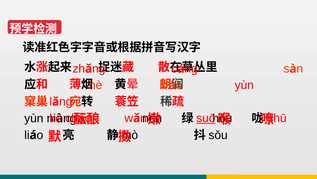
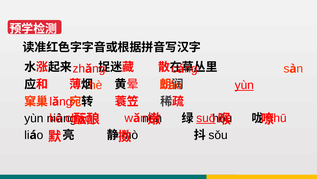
yùn at (244, 85) underline: none -> present
